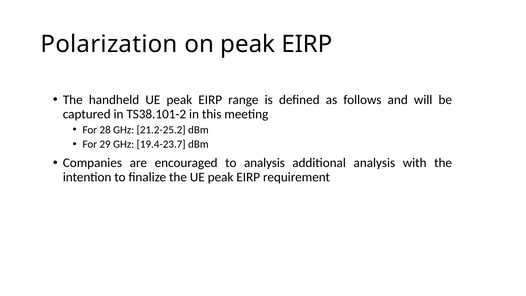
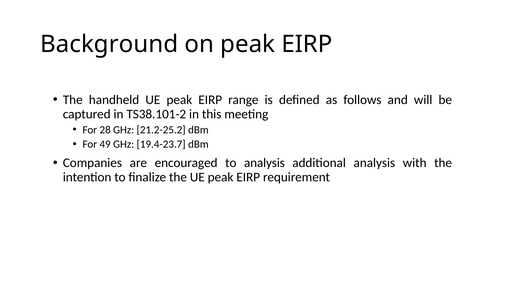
Polarization: Polarization -> Background
29: 29 -> 49
